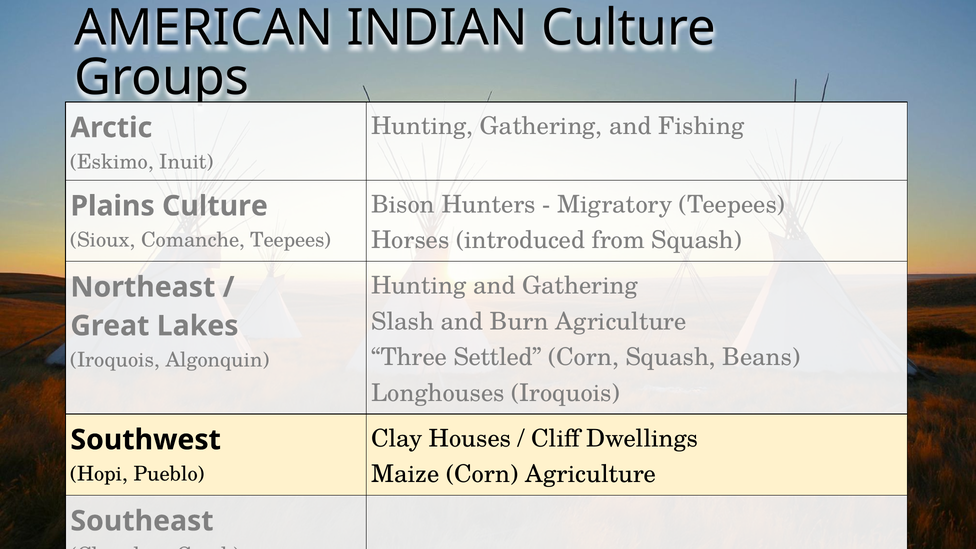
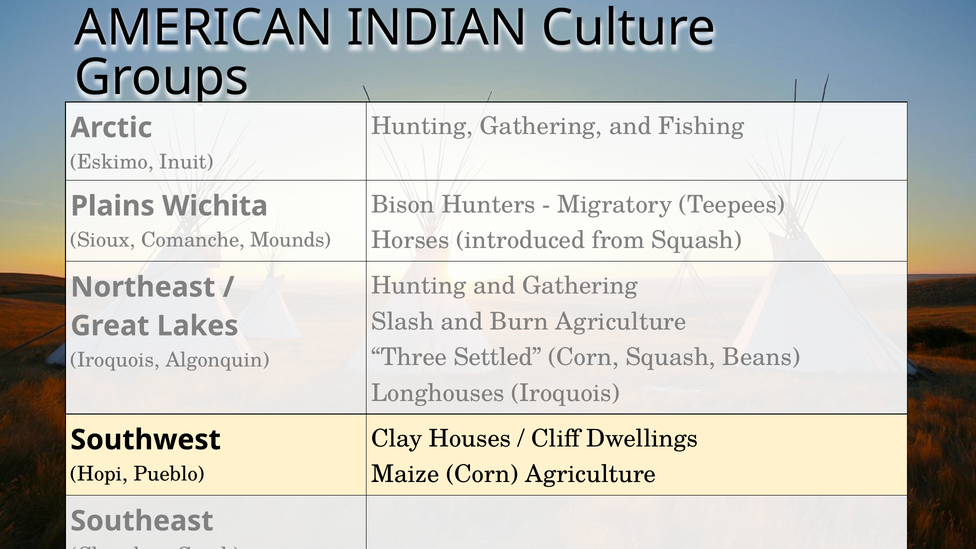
Plains Culture: Culture -> Wichita
Comanche Teepees: Teepees -> Mounds
